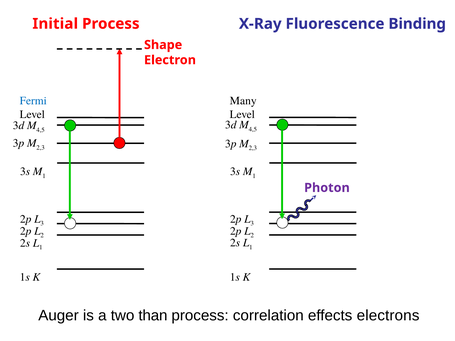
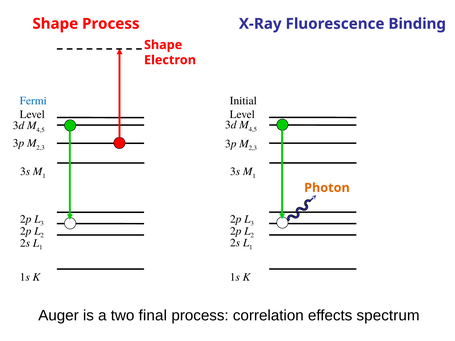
Initial at (55, 24): Initial -> Shape
Many: Many -> Initial
Photon colour: purple -> orange
than: than -> final
electrons: electrons -> spectrum
